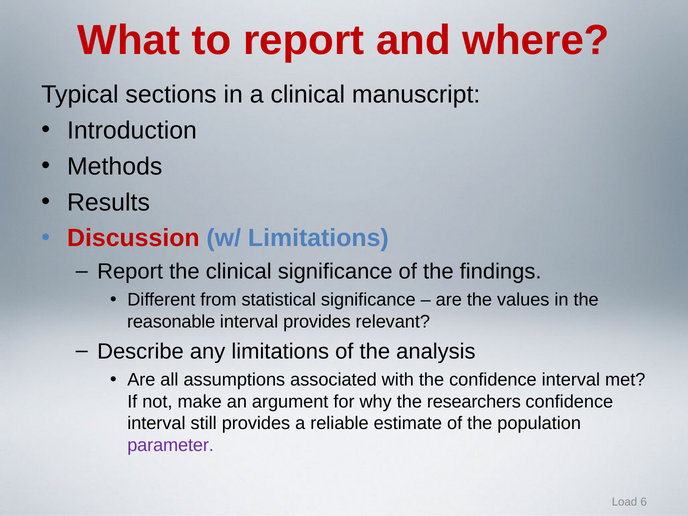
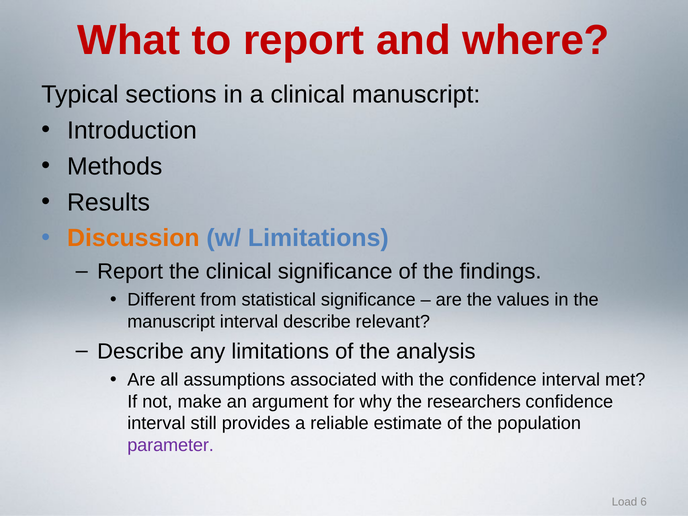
Discussion colour: red -> orange
reasonable at (171, 322): reasonable -> manuscript
interval provides: provides -> describe
